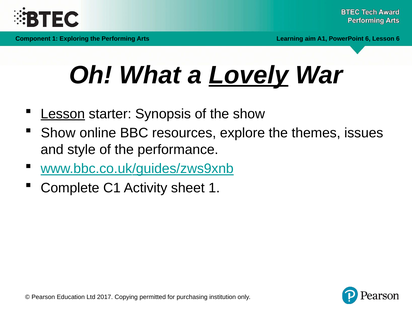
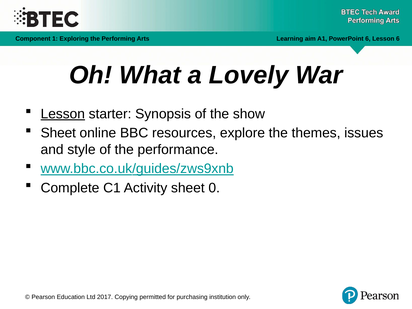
Lovely underline: present -> none
Show at (58, 133): Show -> Sheet
sheet 1: 1 -> 0
